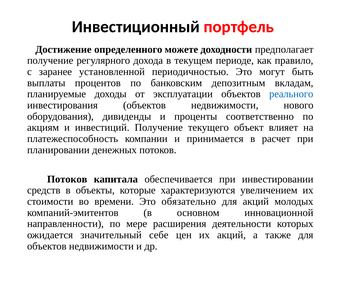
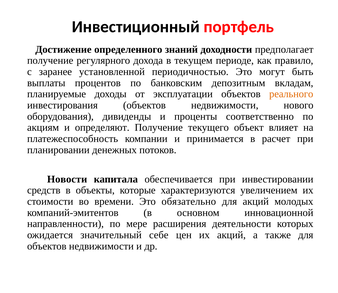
можете: можете -> знаний
реального colour: blue -> orange
инвестиций: инвестиций -> определяют
Потоков at (67, 179): Потоков -> Новости
